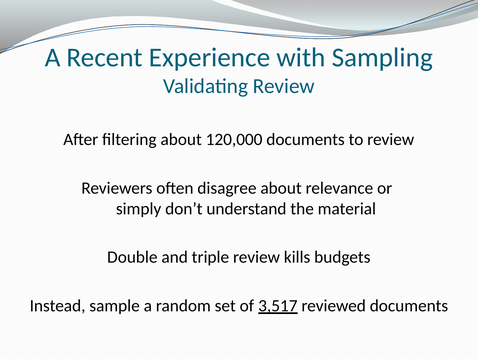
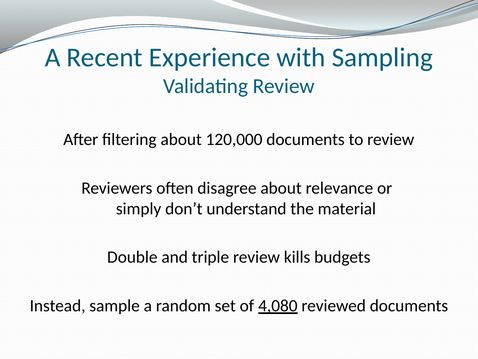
3,517: 3,517 -> 4,080
